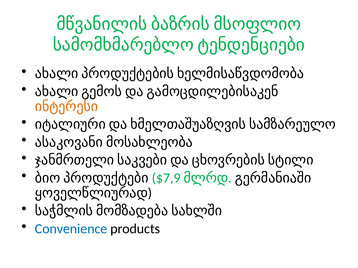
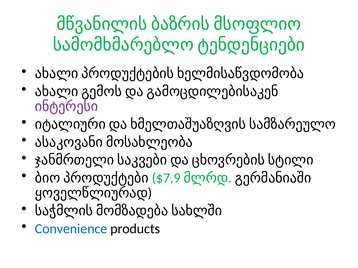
ინტერესი colour: orange -> purple
